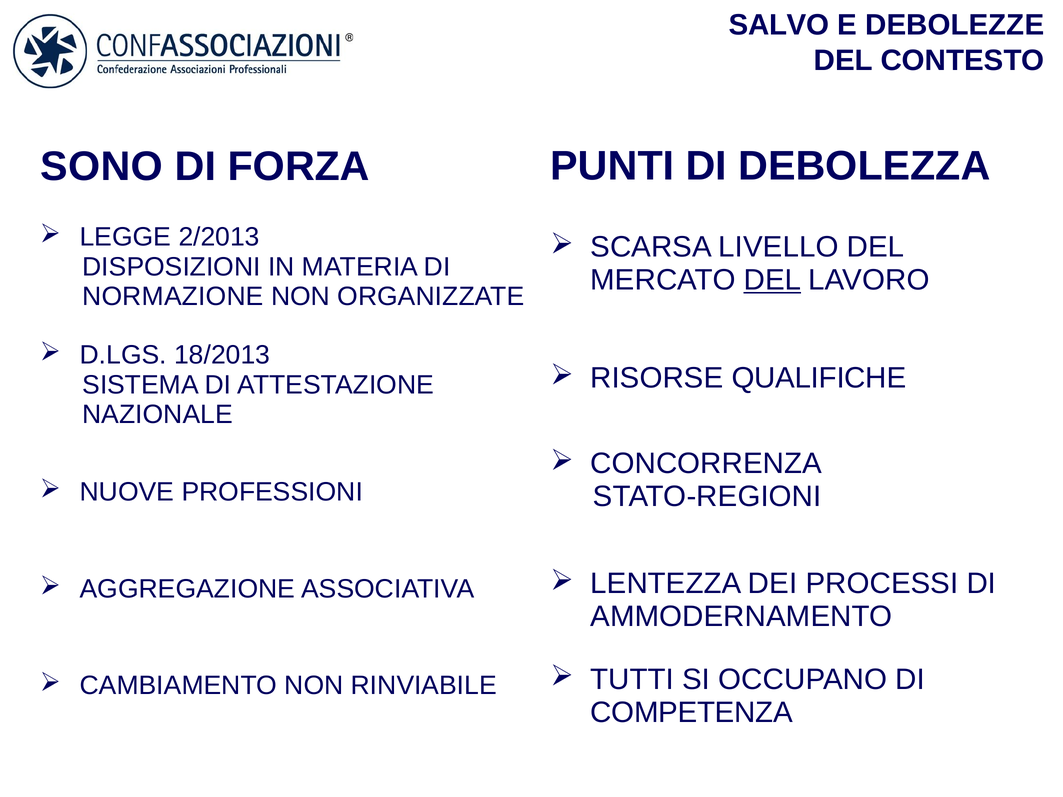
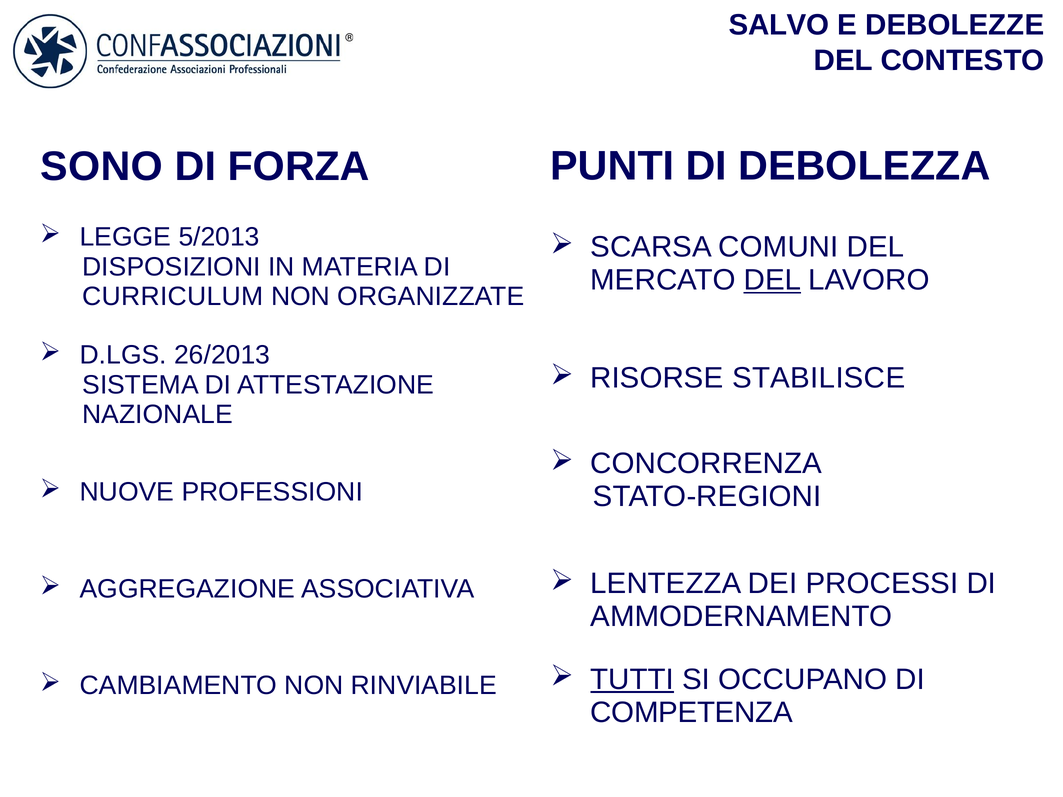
2/2013: 2/2013 -> 5/2013
LIVELLO: LIVELLO -> COMUNI
NORMAZIONE: NORMAZIONE -> CURRICULUM
18/2013: 18/2013 -> 26/2013
QUALIFICHE: QUALIFICHE -> STABILISCE
TUTTI underline: none -> present
